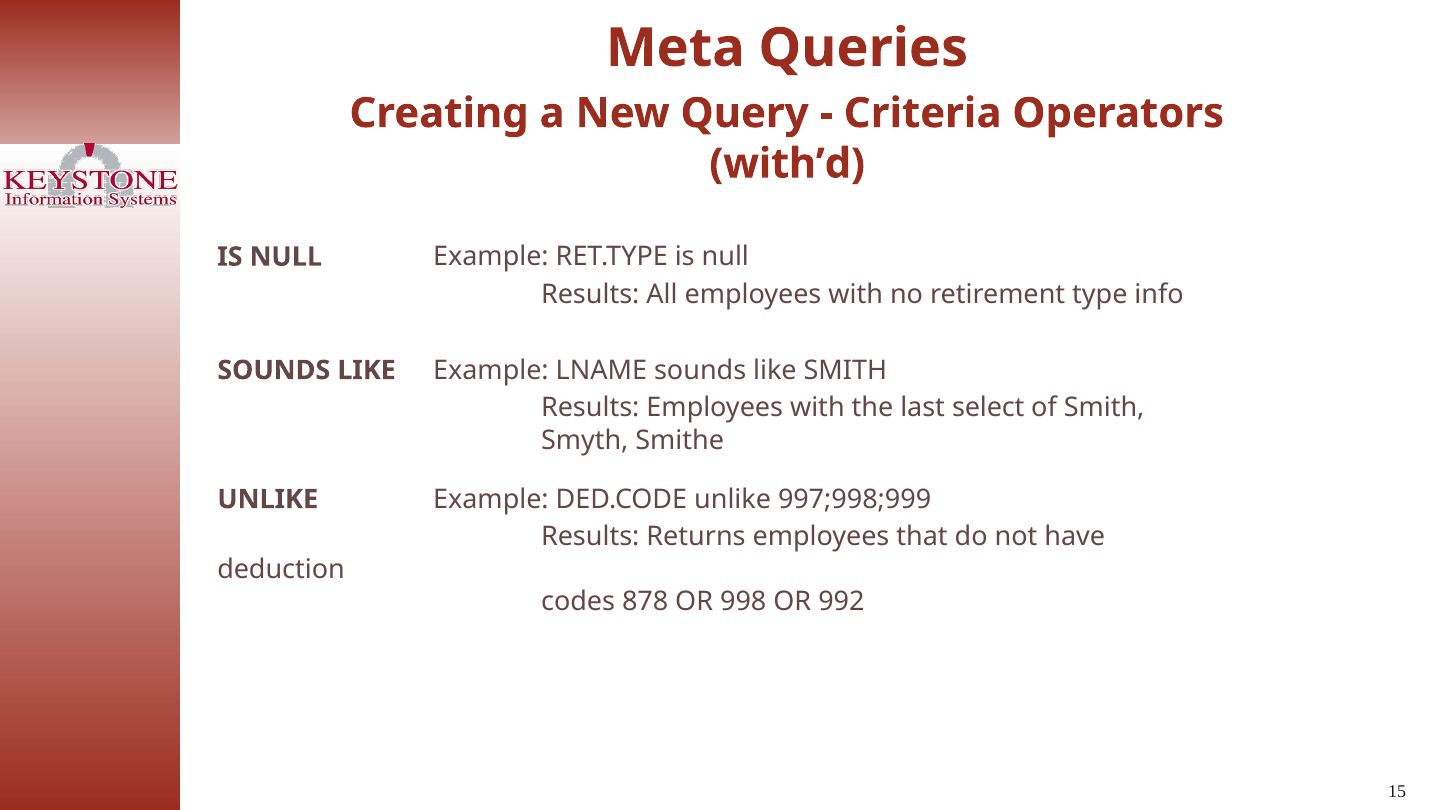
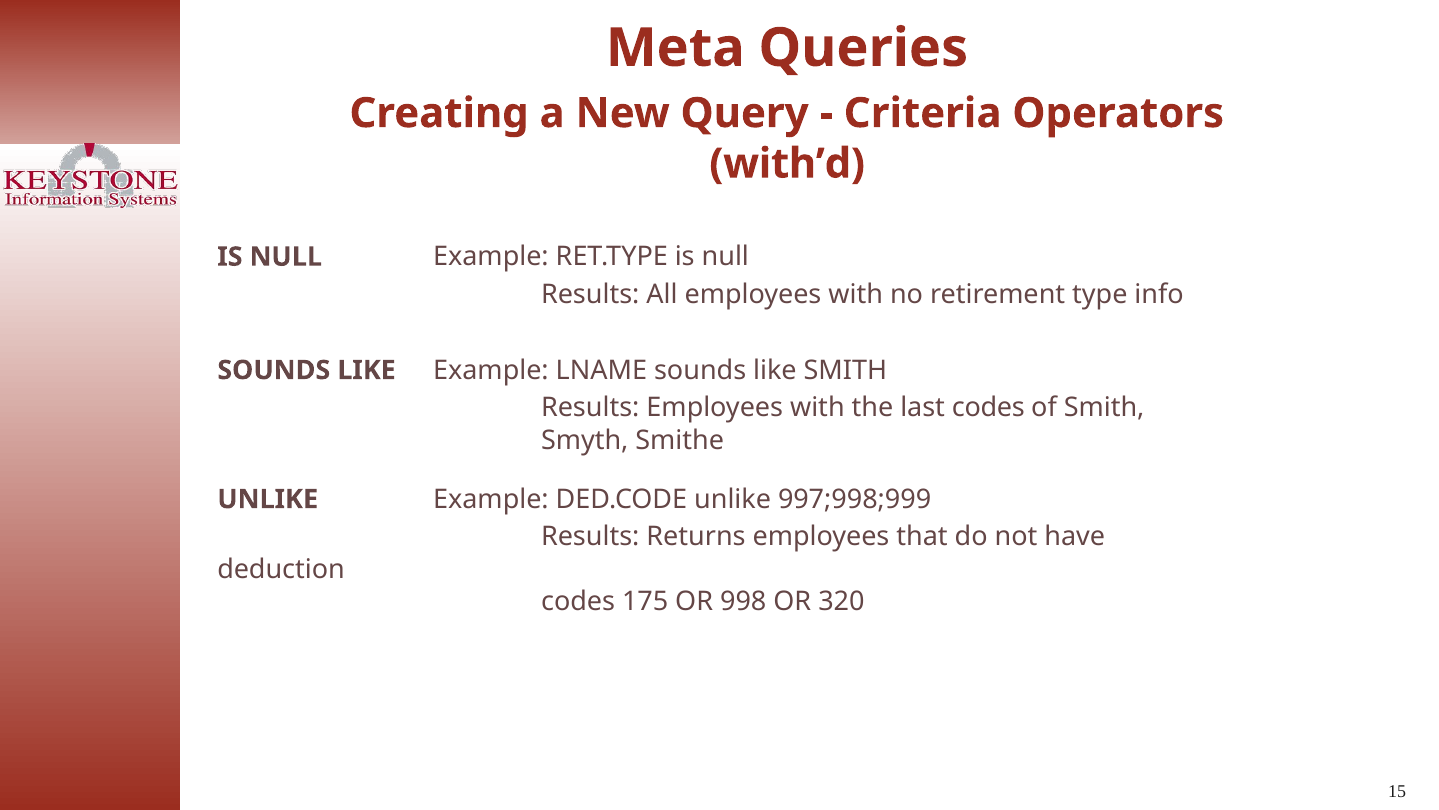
last select: select -> codes
878: 878 -> 175
992: 992 -> 320
